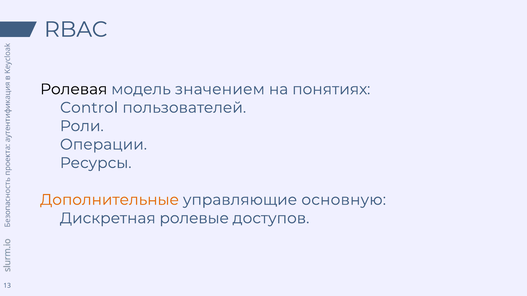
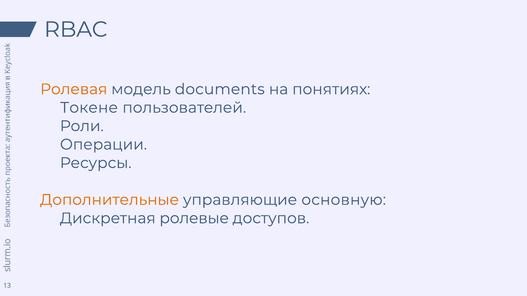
Ролевая colour: black -> orange
значением: значением -> documents
Control: Control -> Токене
